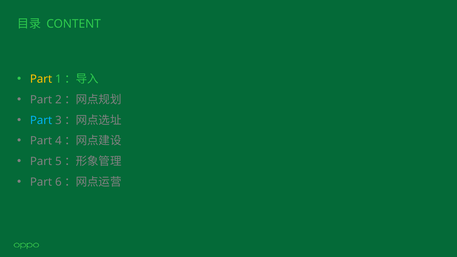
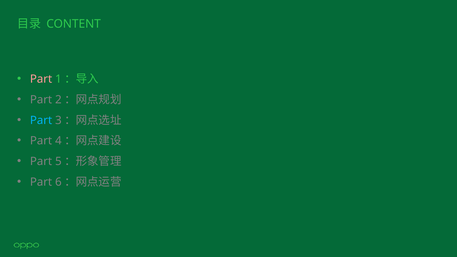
Part at (41, 79) colour: yellow -> pink
